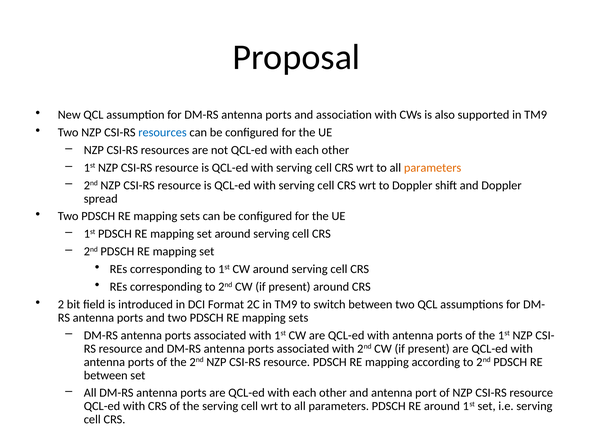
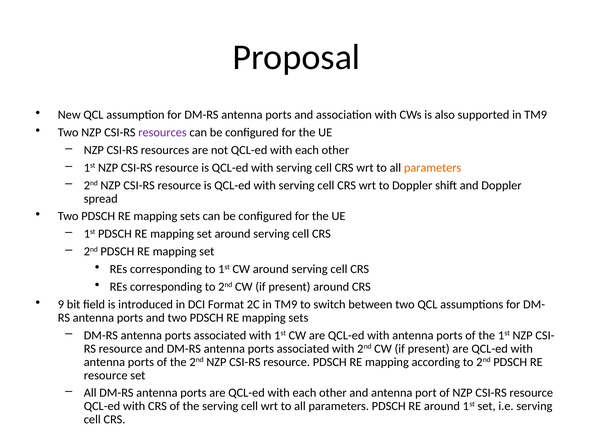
resources at (162, 133) colour: blue -> purple
2: 2 -> 9
between at (106, 376): between -> resource
